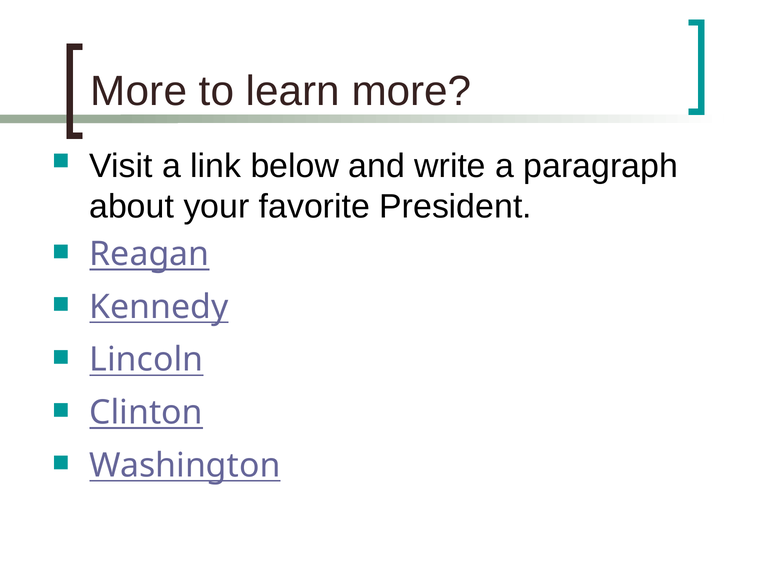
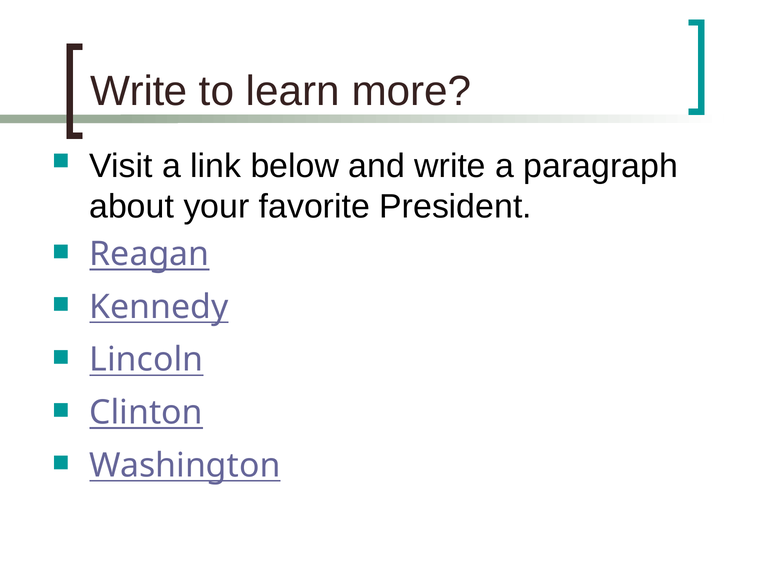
More at (139, 91): More -> Write
